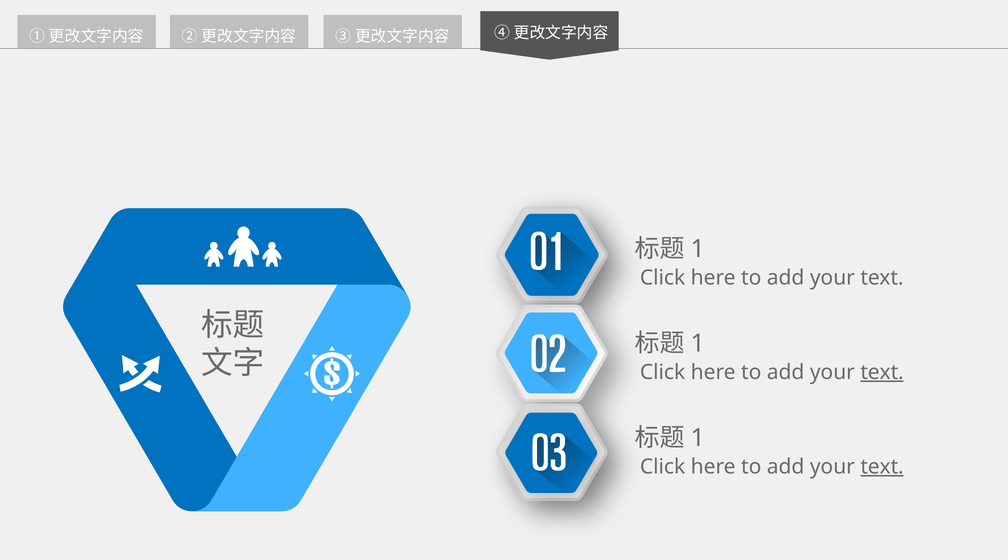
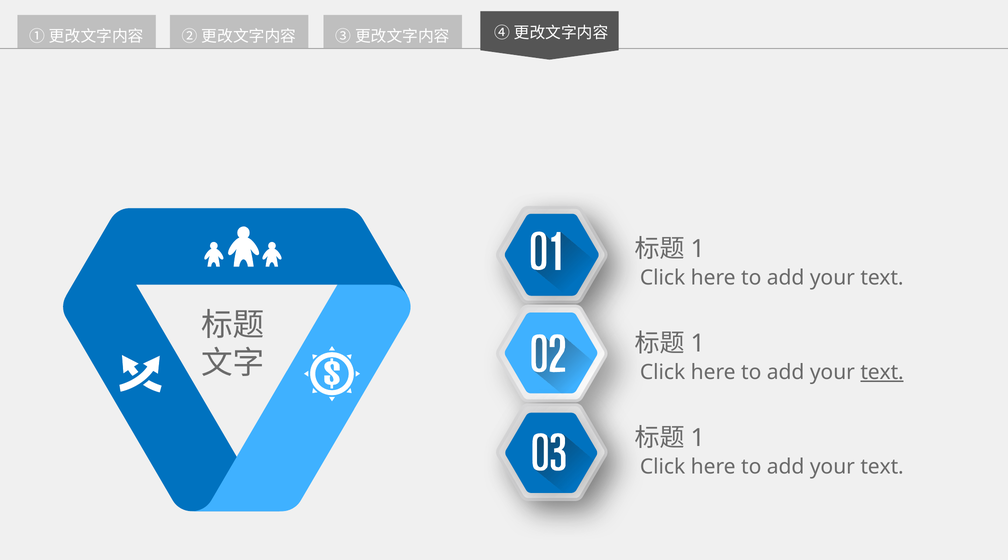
text at (882, 467) underline: present -> none
